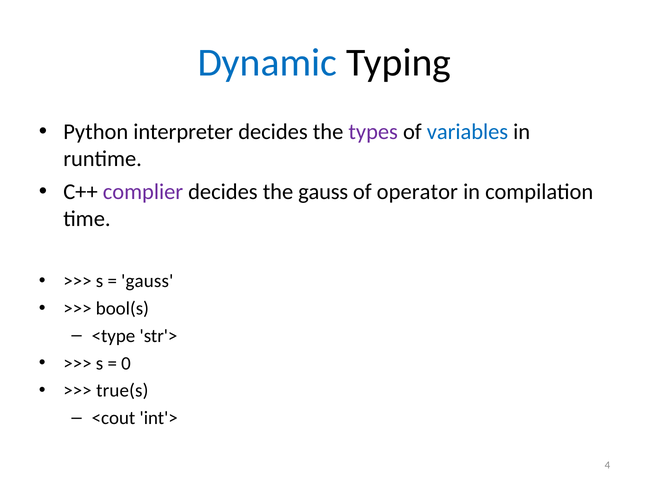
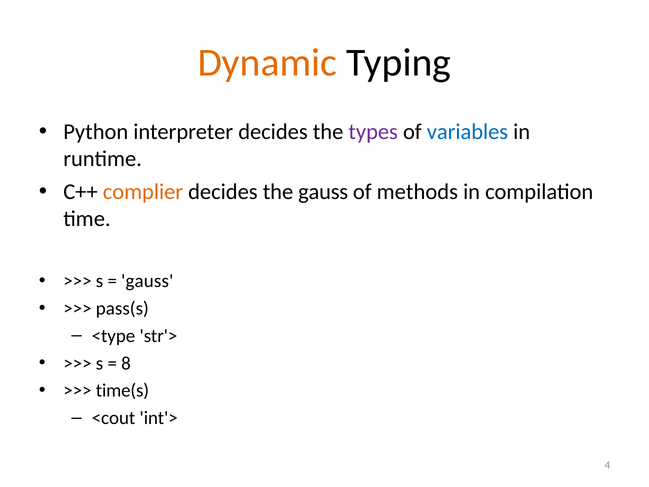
Dynamic colour: blue -> orange
complier colour: purple -> orange
operator: operator -> methods
bool(s: bool(s -> pass(s
0: 0 -> 8
true(s: true(s -> time(s
